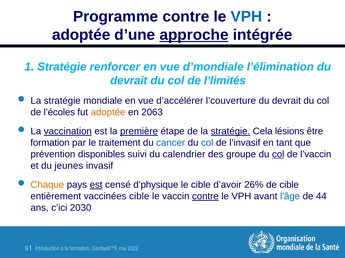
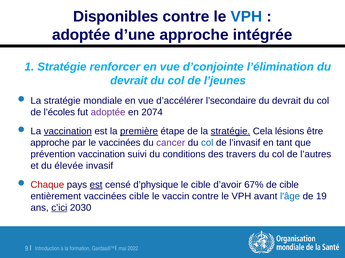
Programme: Programme -> Disponibles
approche at (194, 35) underline: present -> none
d’mondiale: d’mondiale -> d’conjointe
l’limités: l’limités -> l’jeunes
l’couverture: l’couverture -> l’secondaire
adoptée at (108, 112) colour: orange -> purple
2063: 2063 -> 2074
formation at (50, 143): formation -> approche
le traitement: traitement -> vaccinées
cancer colour: blue -> purple
prévention disponibles: disponibles -> vaccination
calendrier: calendrier -> conditions
groupe: groupe -> travers
col at (278, 155) underline: present -> none
l’vaccin: l’vaccin -> l’autres
jeunes: jeunes -> élevée
Chaque colour: orange -> red
26%: 26% -> 67%
contre at (205, 197) underline: present -> none
44: 44 -> 19
c’ici underline: none -> present
